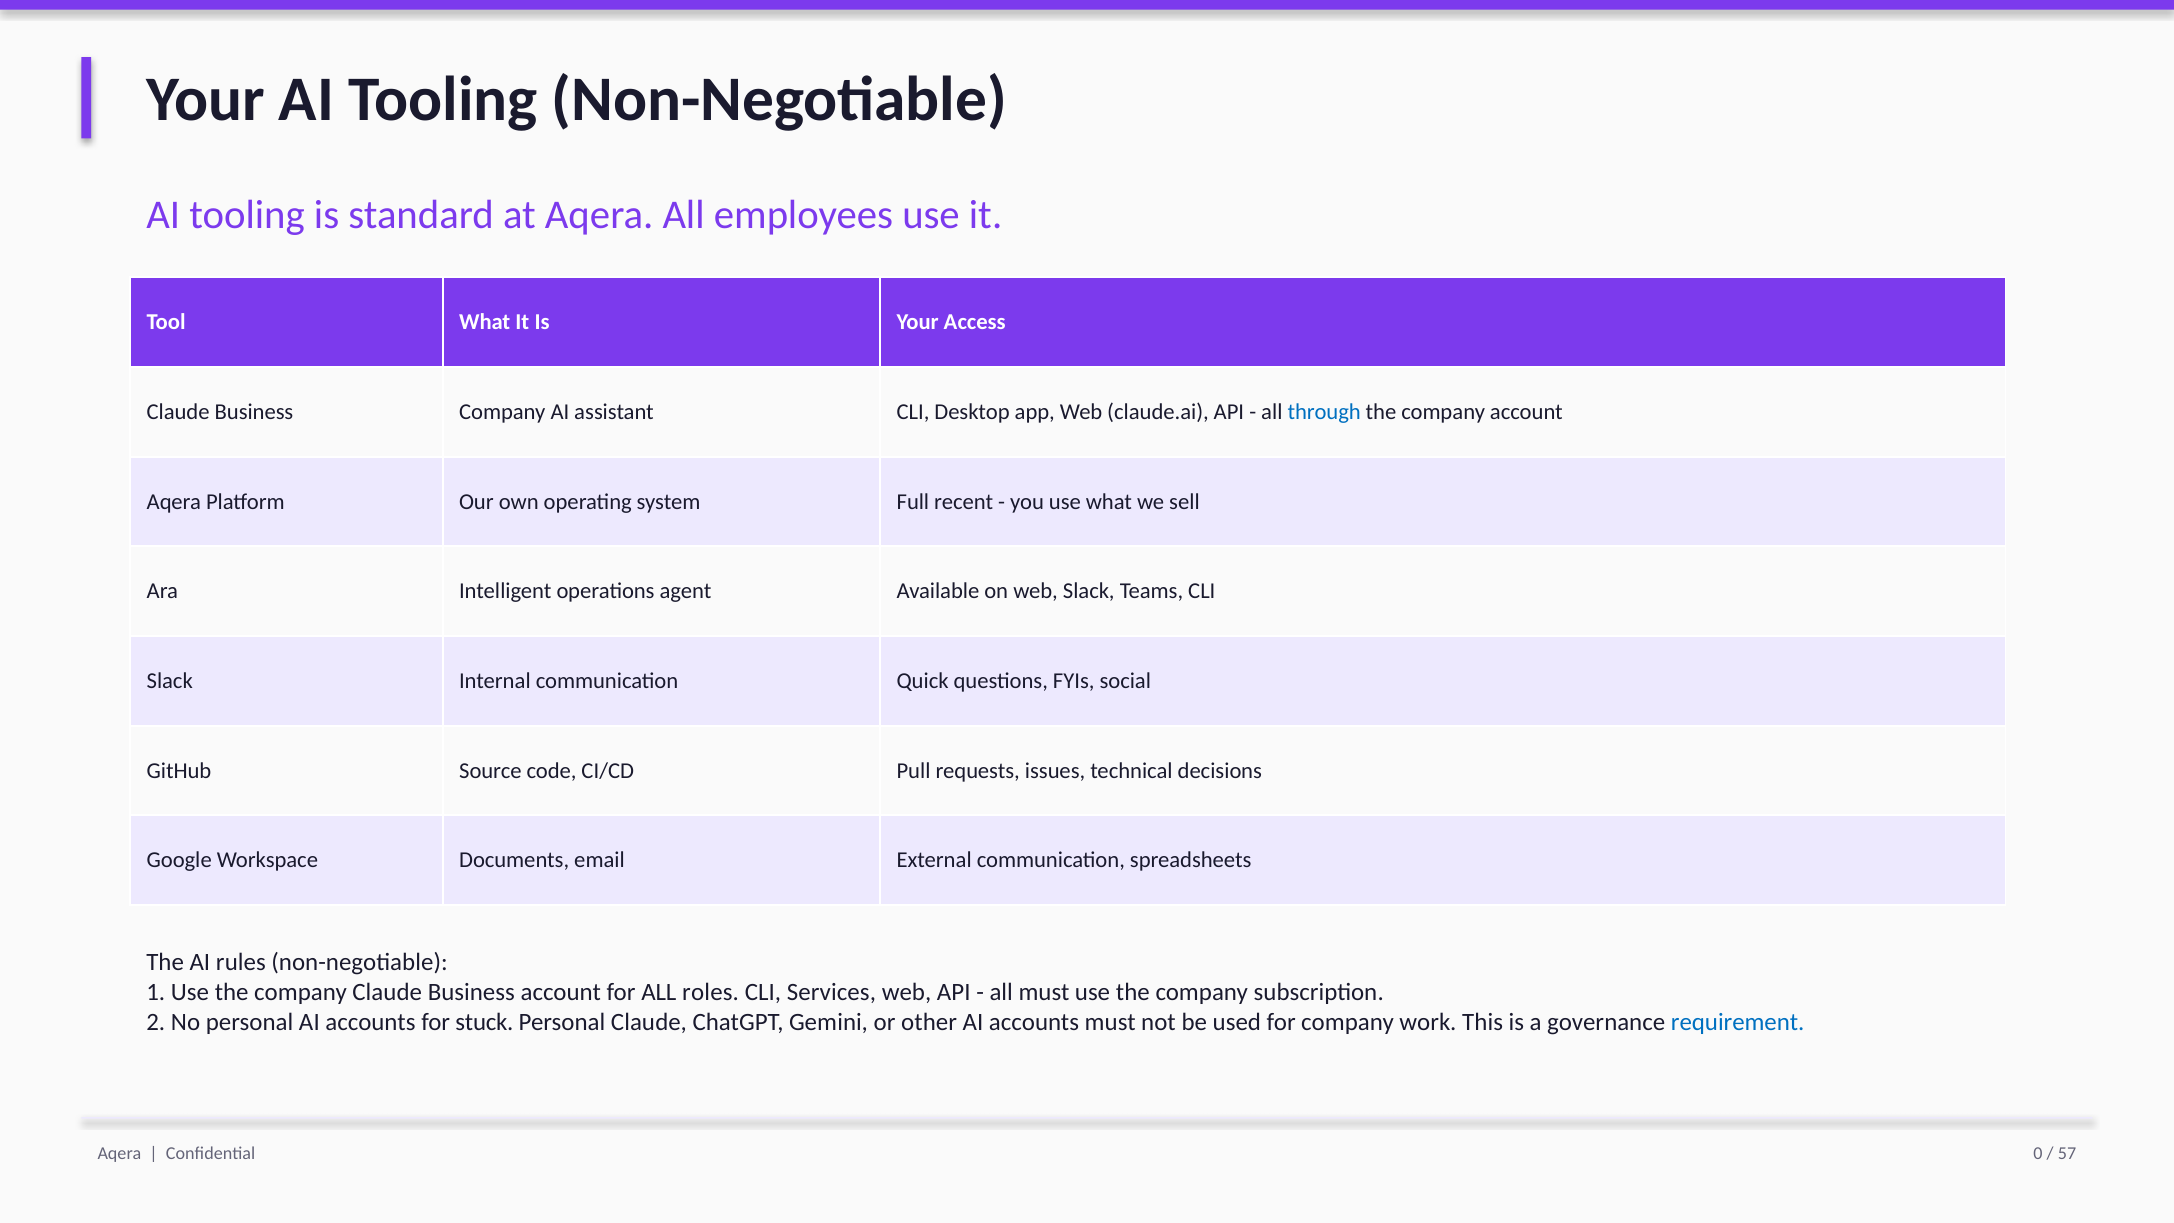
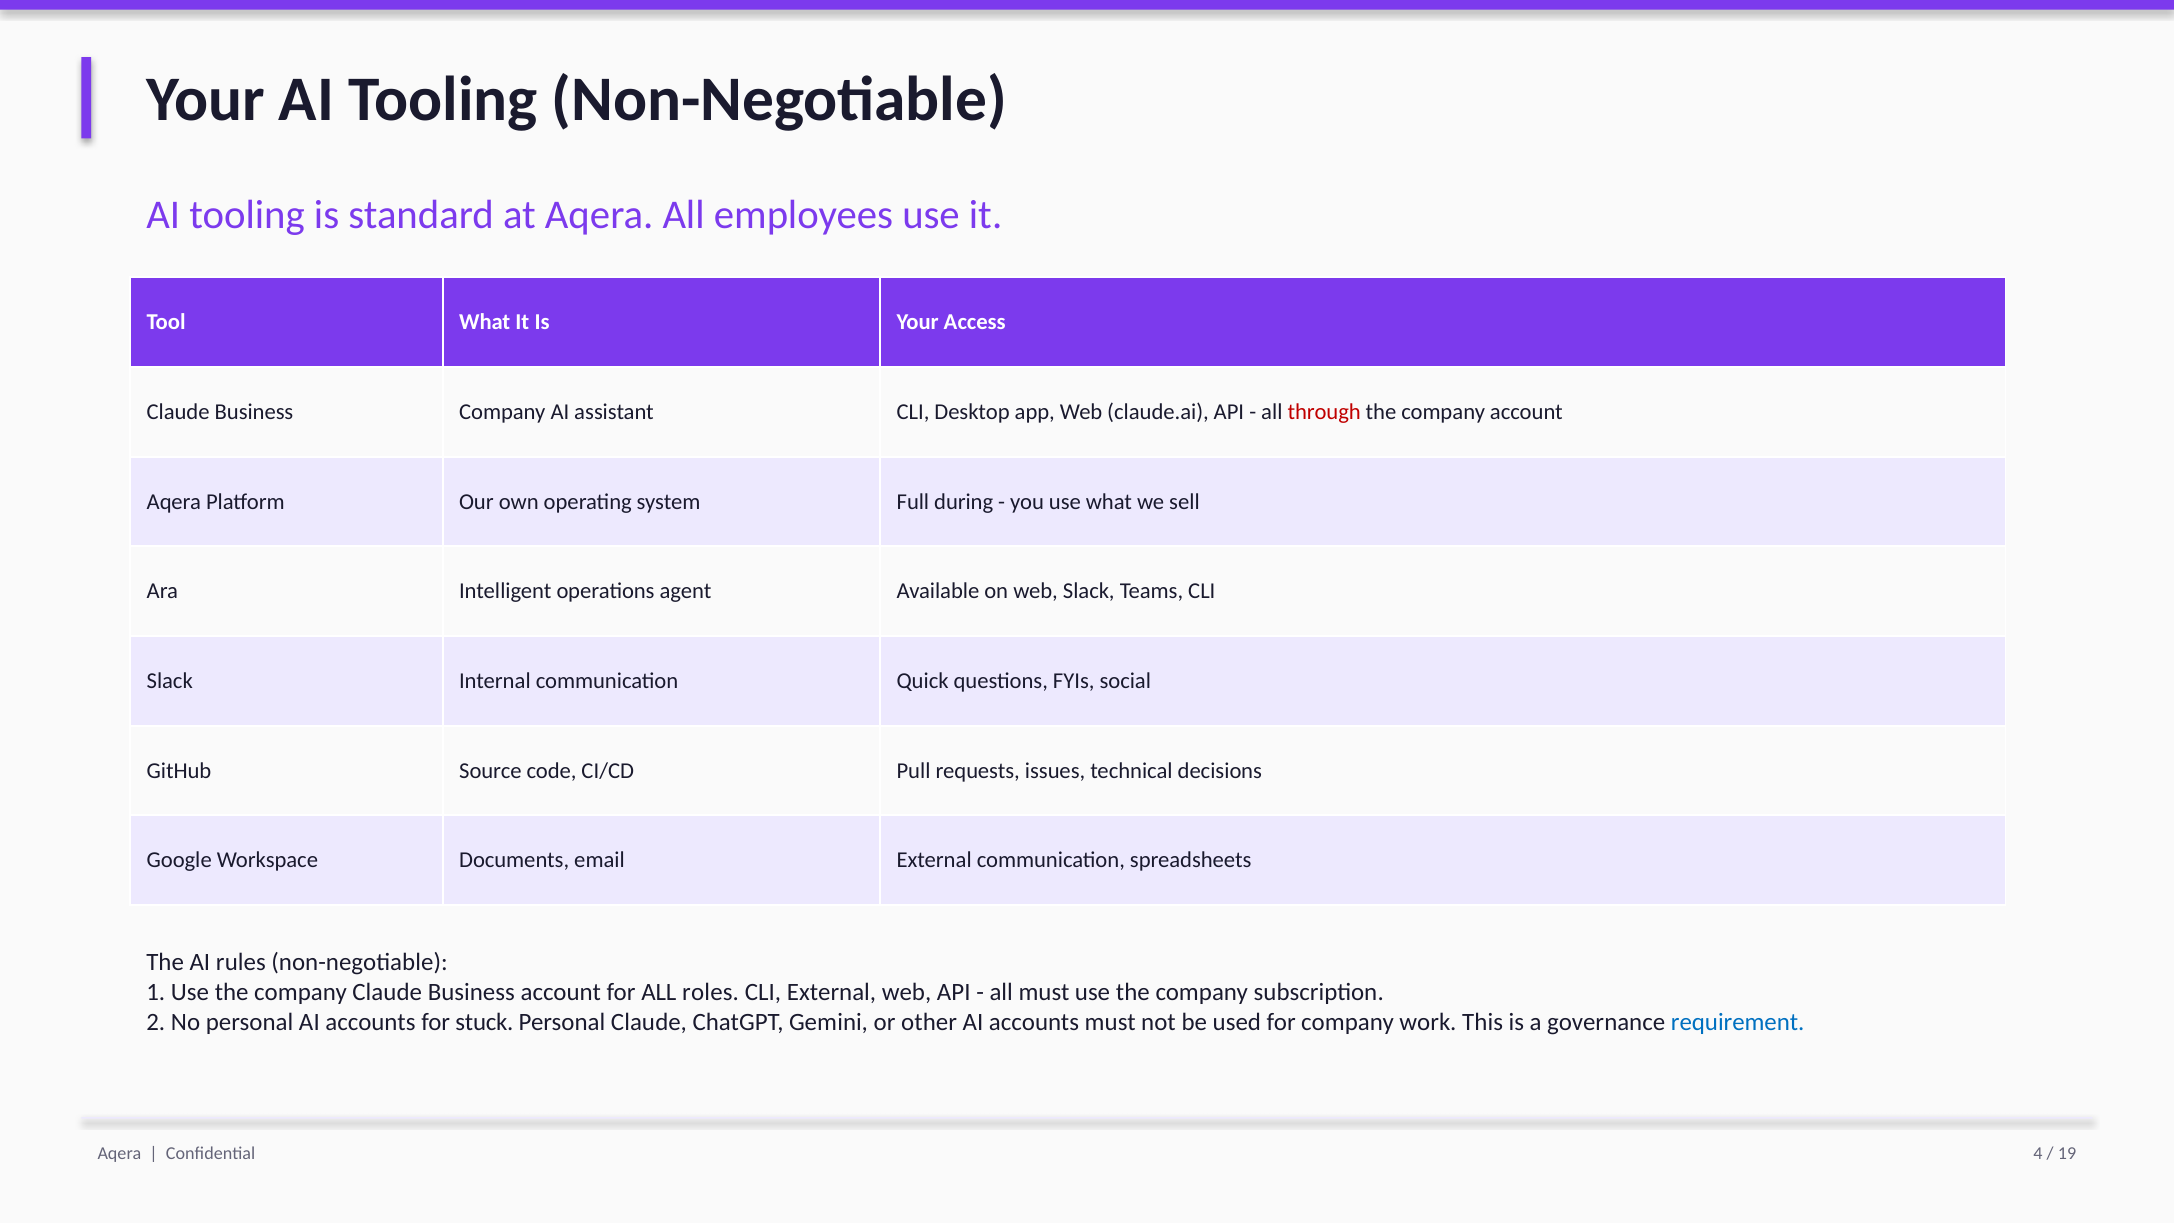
through colour: blue -> red
recent: recent -> during
CLI Services: Services -> External
0: 0 -> 4
57: 57 -> 19
